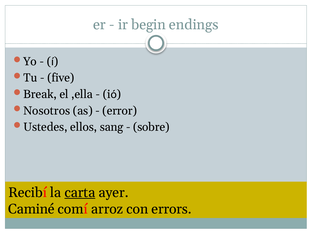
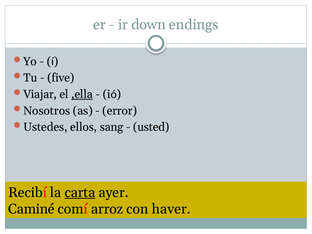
begin: begin -> down
Break: Break -> Viajar
,ella underline: none -> present
sobre: sobre -> usted
errors: errors -> haver
